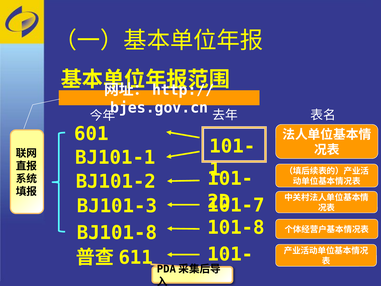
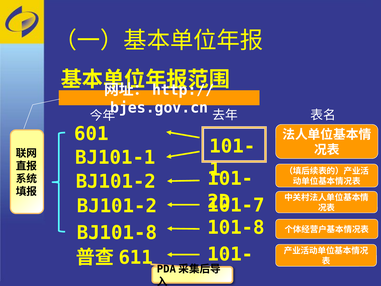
BJ101-3 at (117, 206): BJ101-3 -> BJ101-2
